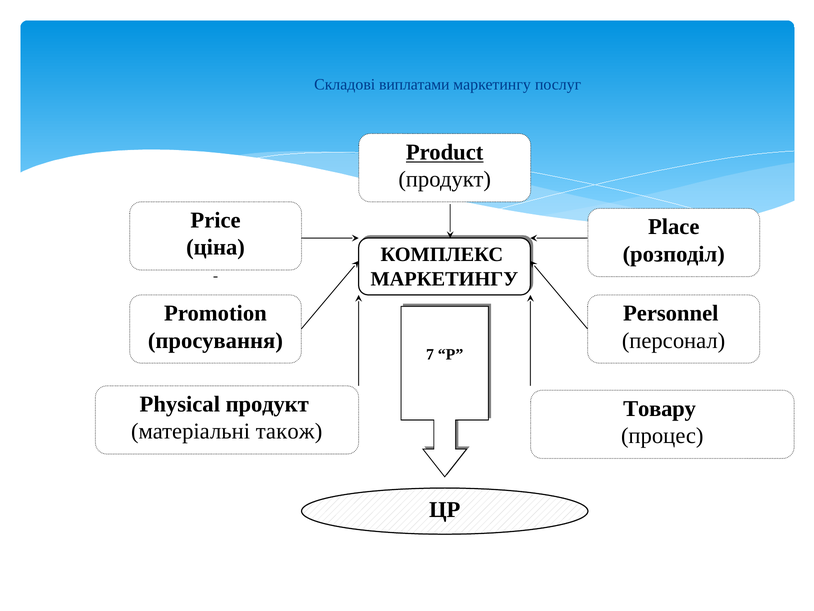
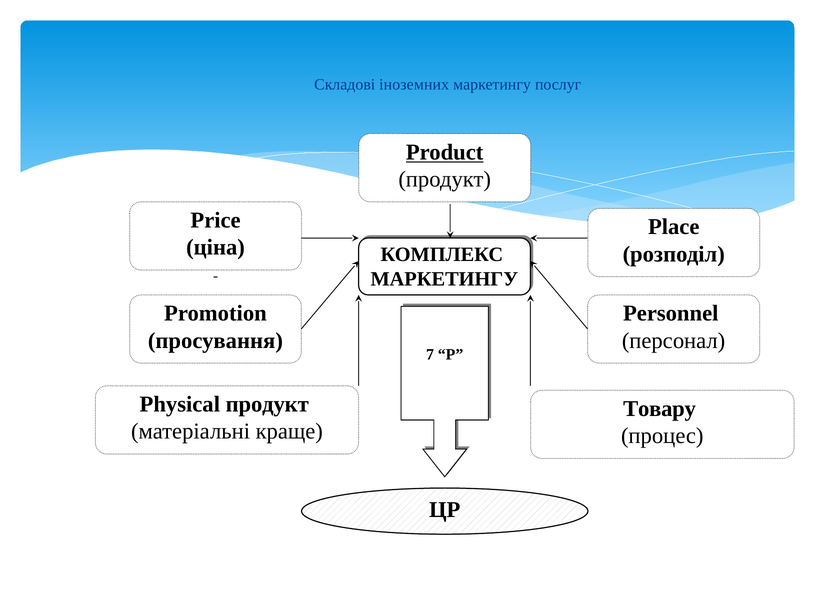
виплатами: виплатами -> іноземних
також: також -> краще
